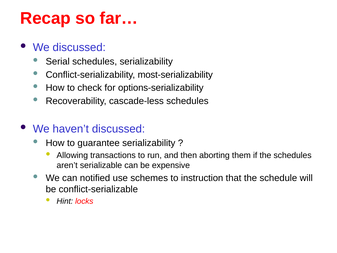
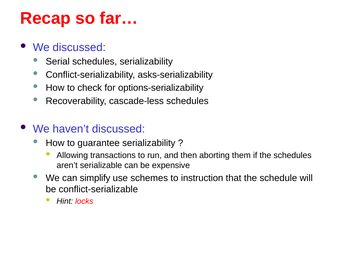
most-serializability: most-serializability -> asks-serializability
notified: notified -> simplify
